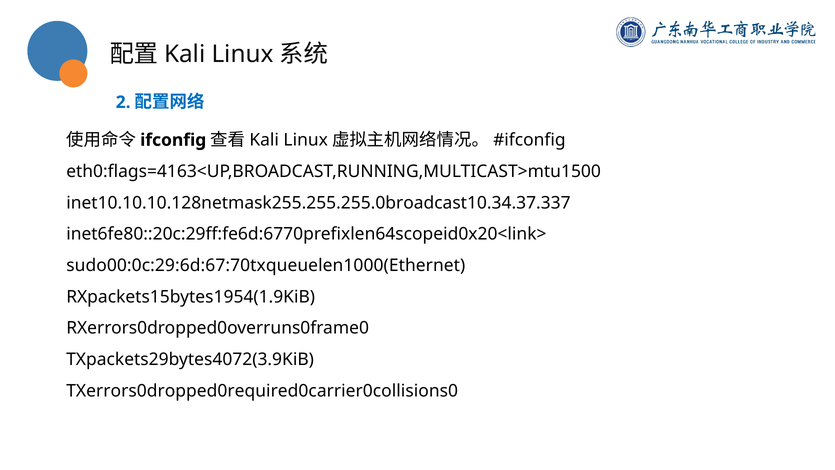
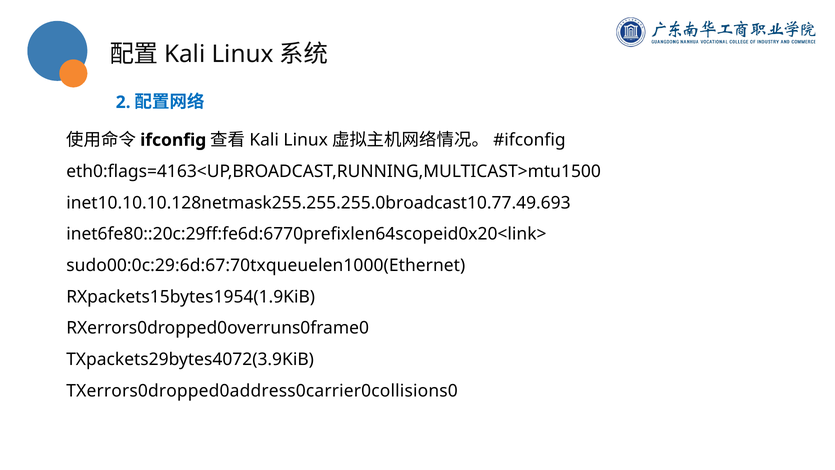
inet10.10.10.128netmask255.255.255.0broadcast10.34.37.337: inet10.10.10.128netmask255.255.255.0broadcast10.34.37.337 -> inet10.10.10.128netmask255.255.255.0broadcast10.77.49.693
TXerrors0dropped0required0carrier0collisions0: TXerrors0dropped0required0carrier0collisions0 -> TXerrors0dropped0address0carrier0collisions0
